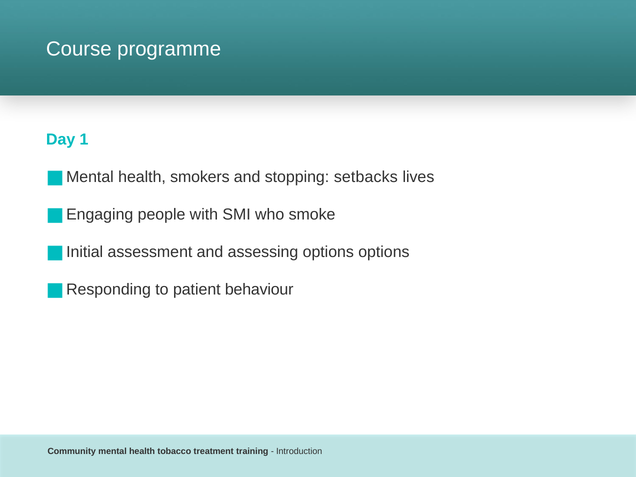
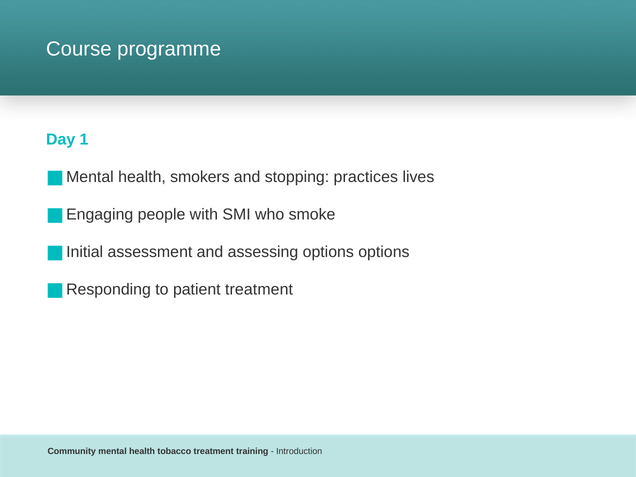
setbacks: setbacks -> practices
patient behaviour: behaviour -> treatment
